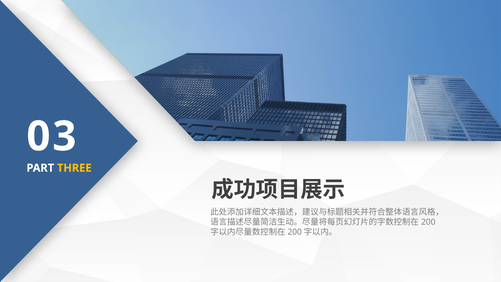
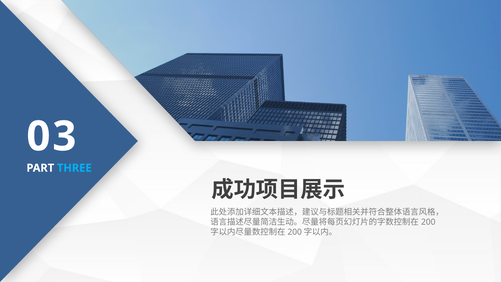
THREE colour: yellow -> light blue
